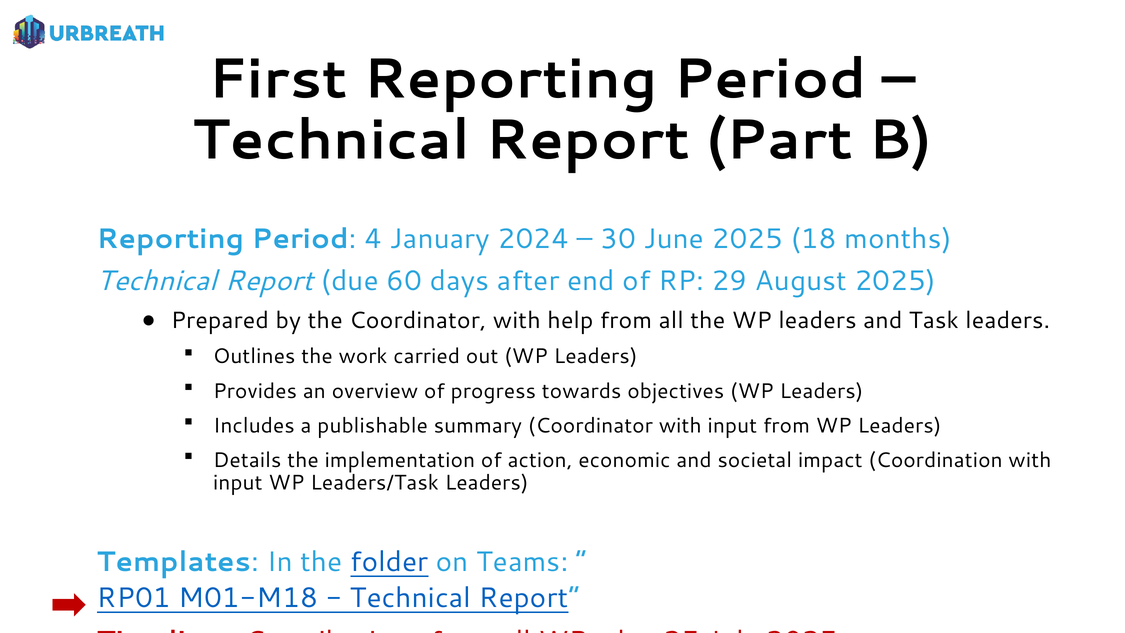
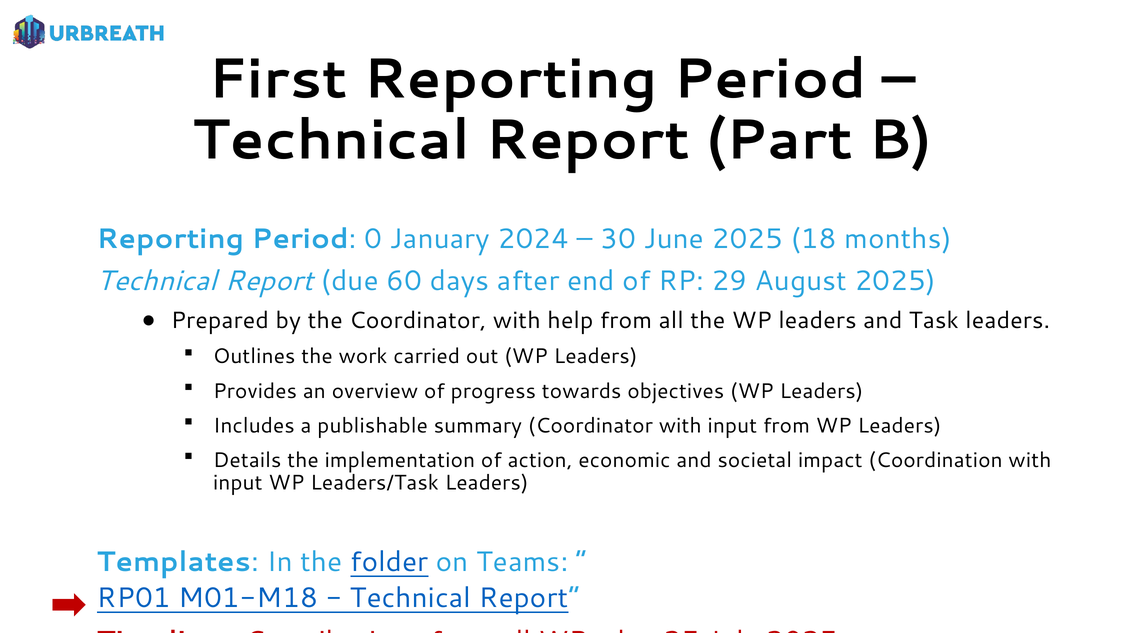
4: 4 -> 0
